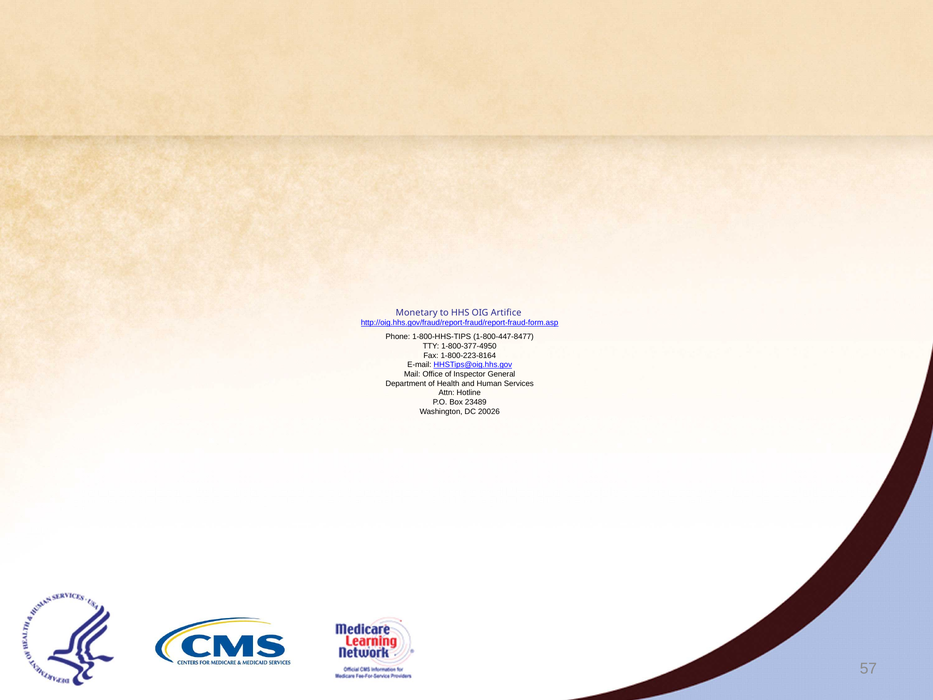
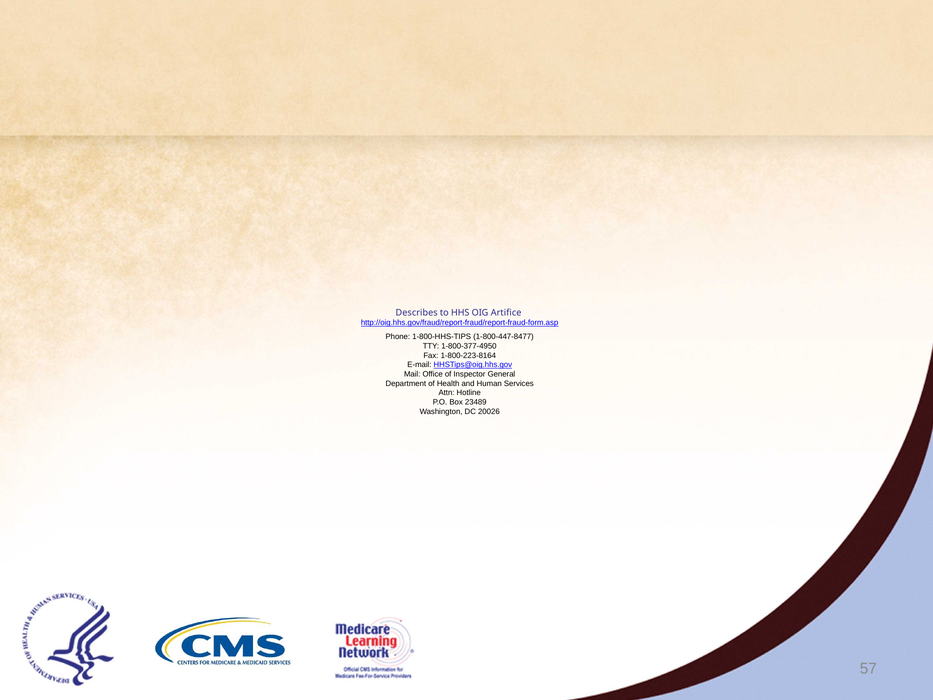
Monetary: Monetary -> Describes
